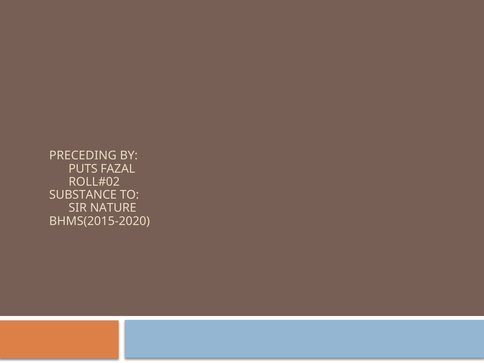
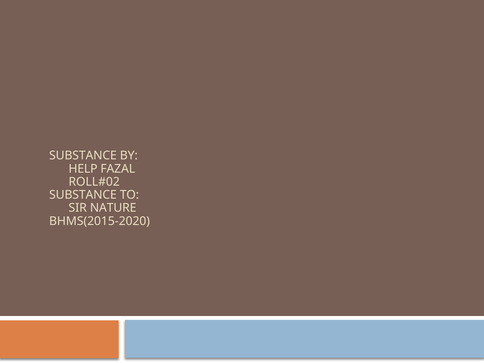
PRECEDING at (83, 156): PRECEDING -> SUBSTANCE
PUTS: PUTS -> HELP
